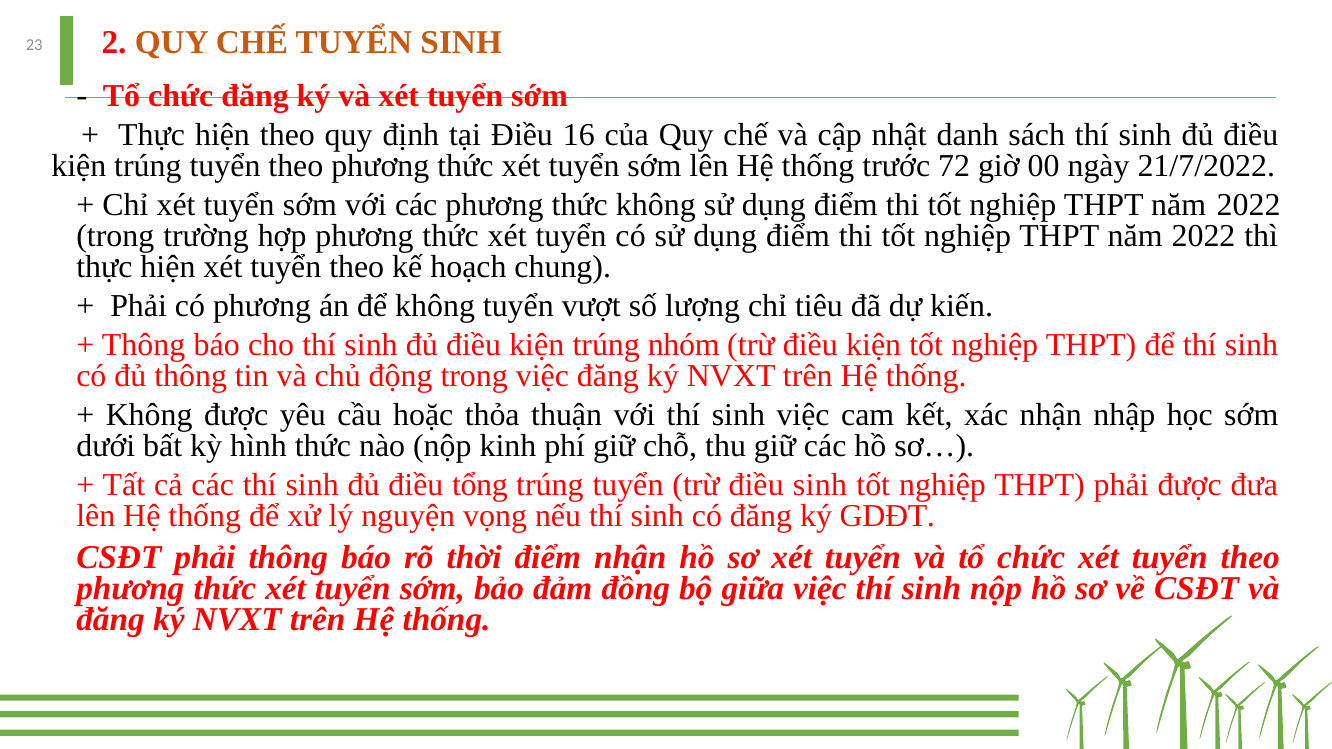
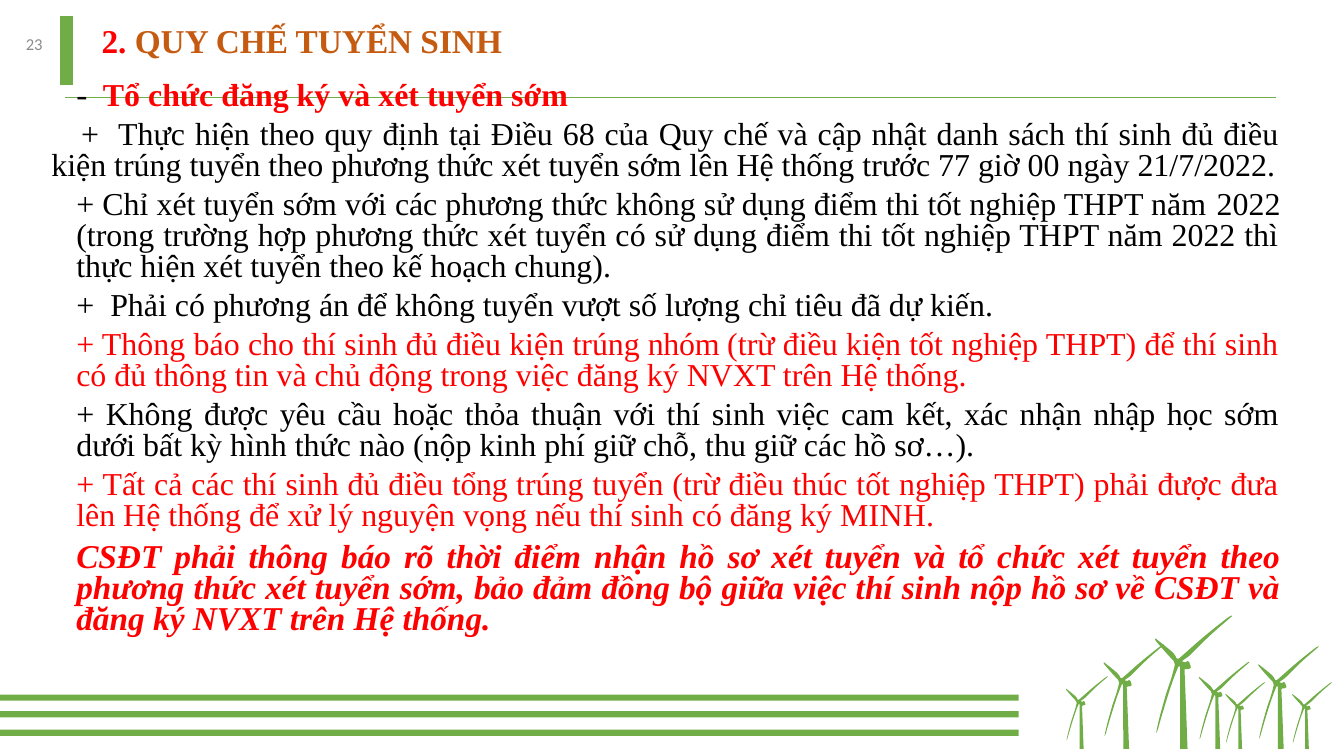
16: 16 -> 68
72: 72 -> 77
điều sinh: sinh -> thúc
GDĐT: GDĐT -> MINH
